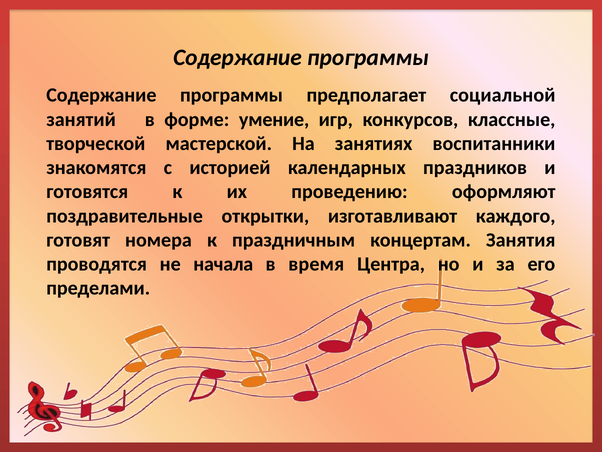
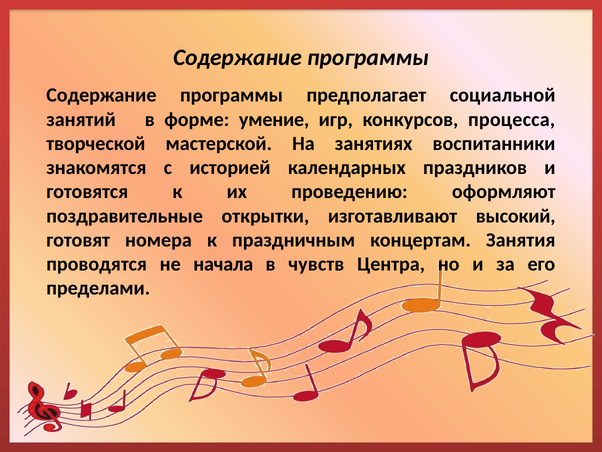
классные: классные -> процесса
каждого: каждого -> высокий
время: время -> чувств
